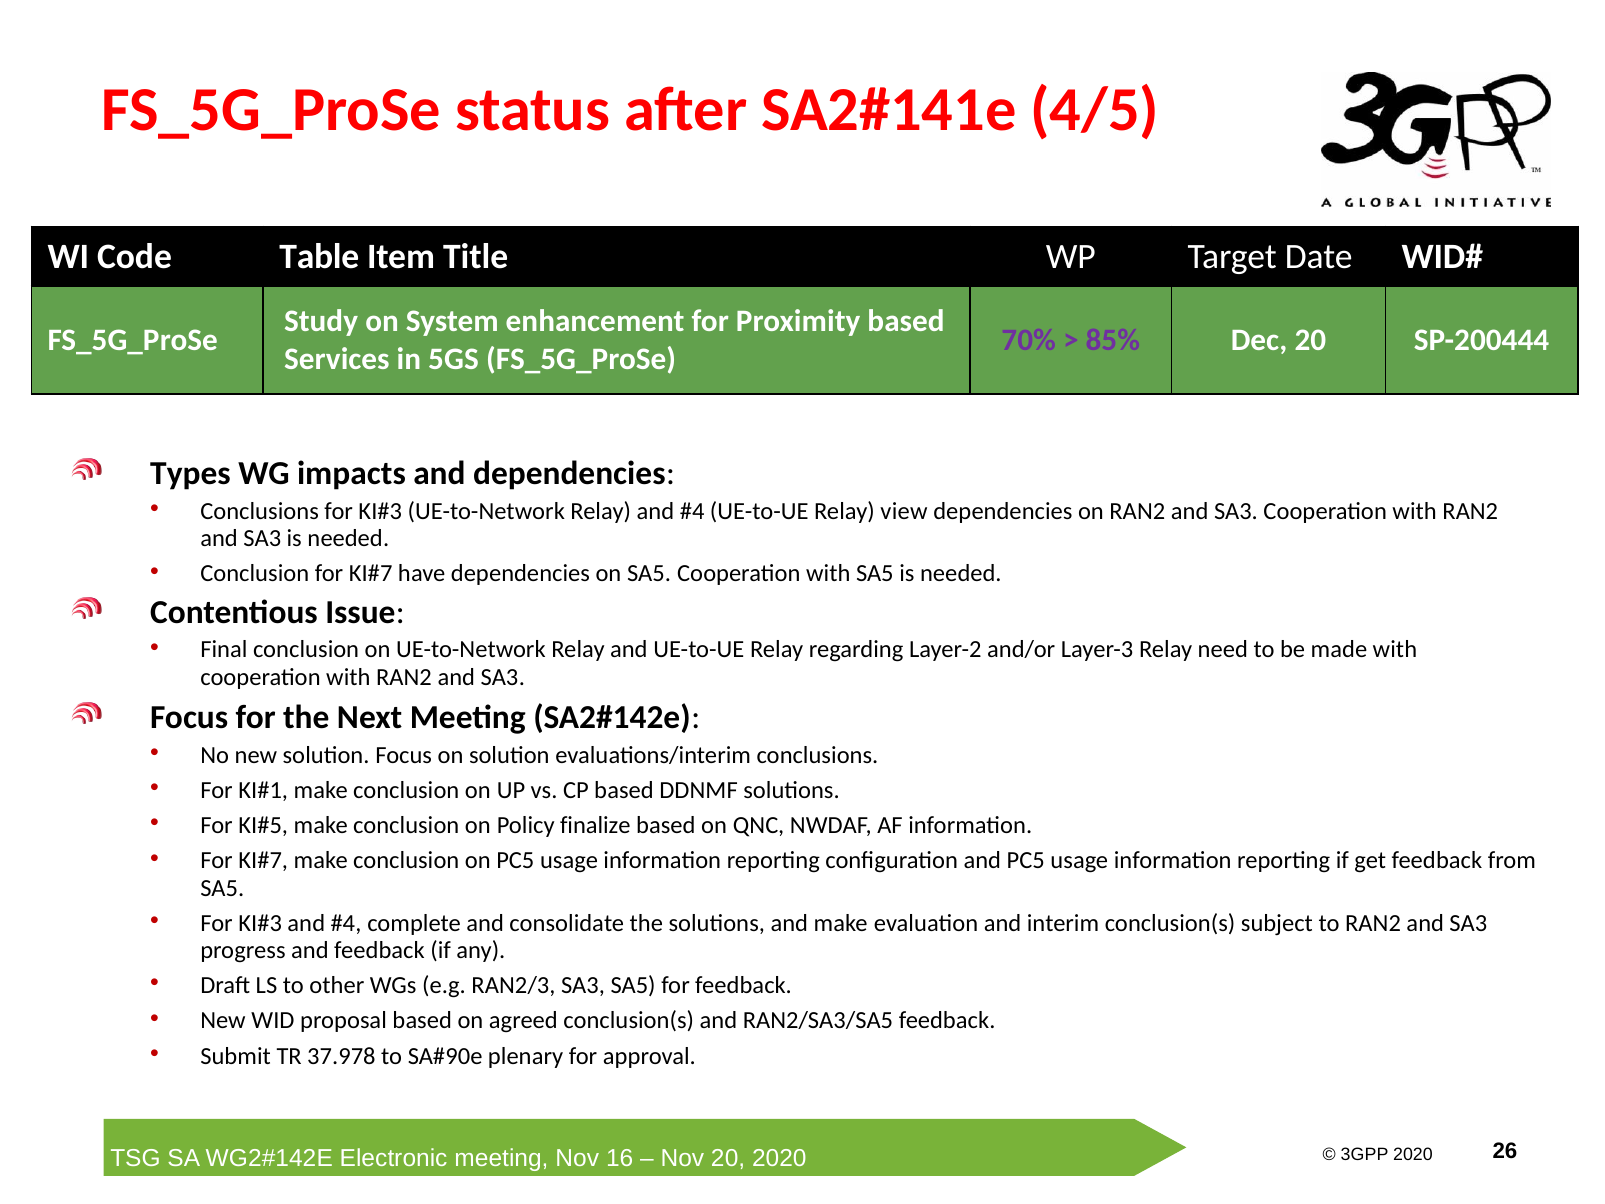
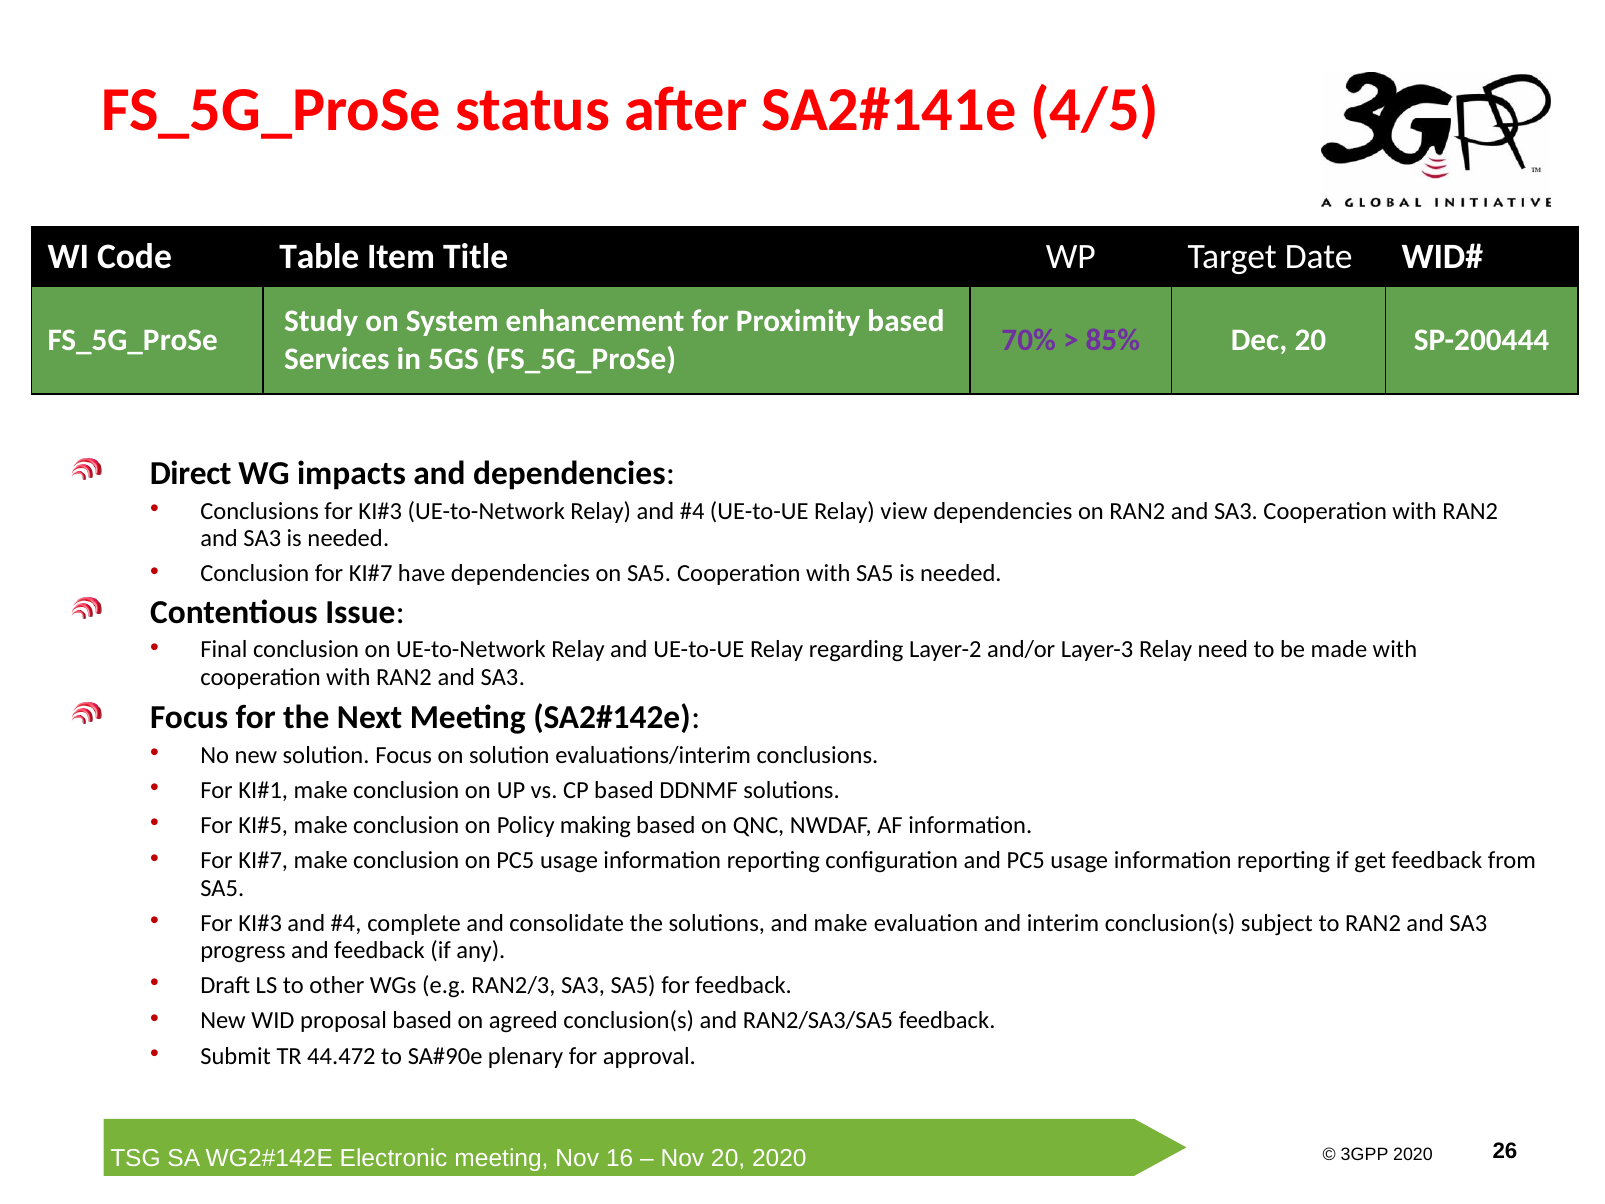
Types: Types -> Direct
finalize: finalize -> making
37.978: 37.978 -> 44.472
